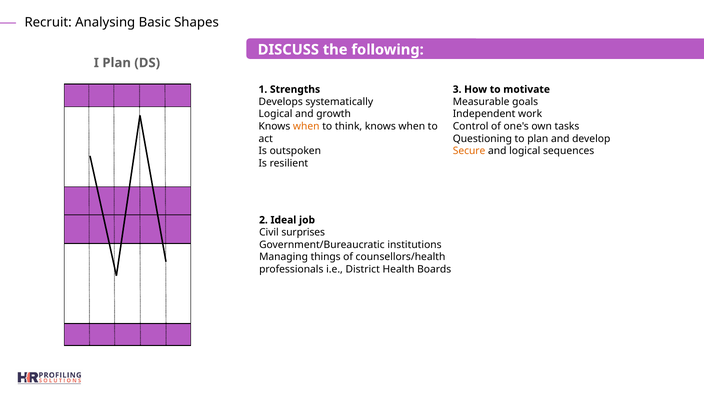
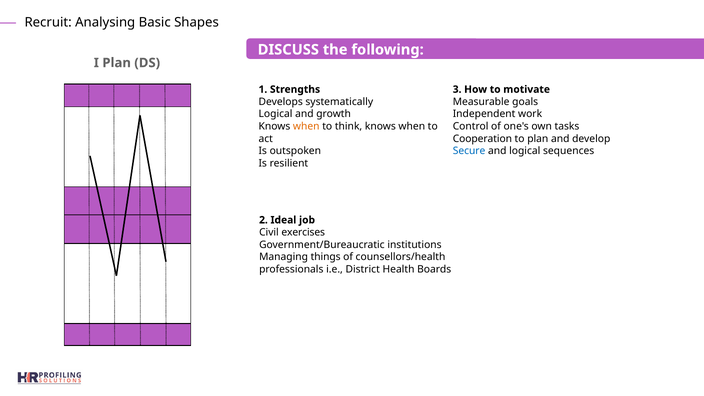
Questioning: Questioning -> Cooperation
Secure colour: orange -> blue
surprises: surprises -> exercises
